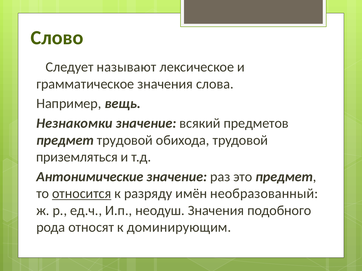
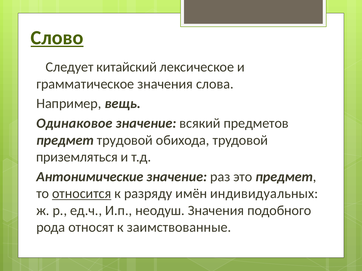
Слово underline: none -> present
называют: называют -> китайский
Незнакомки: Незнакомки -> Одинаковое
необразованный: необразованный -> индивидуальных
доминирующим: доминирующим -> заимствованные
